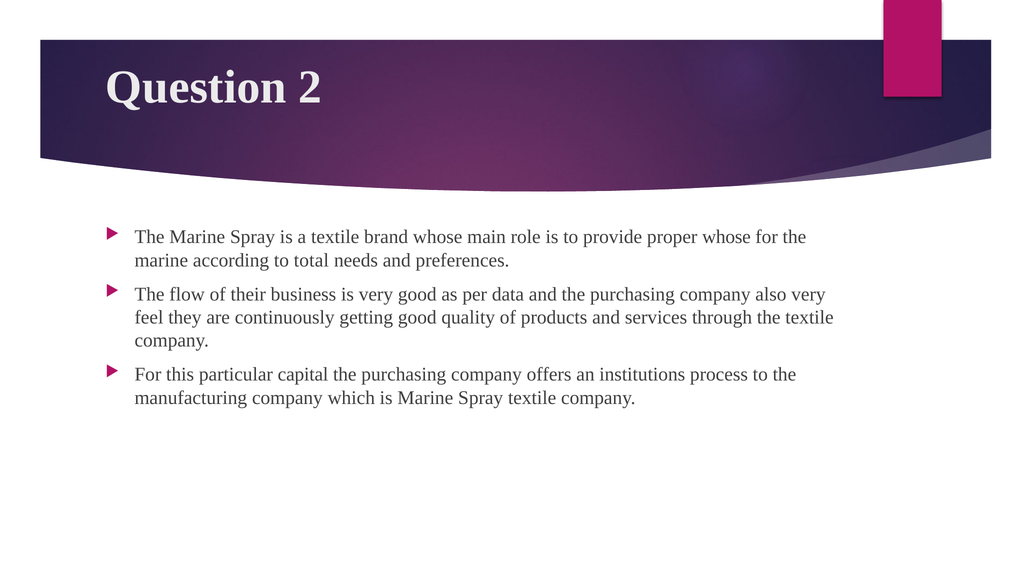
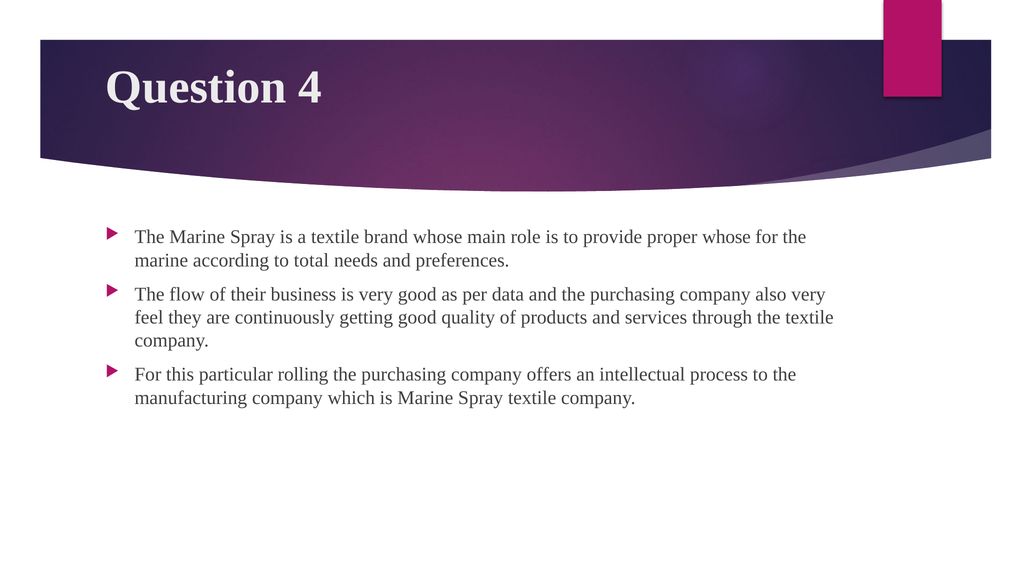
2: 2 -> 4
capital: capital -> rolling
institutions: institutions -> intellectual
